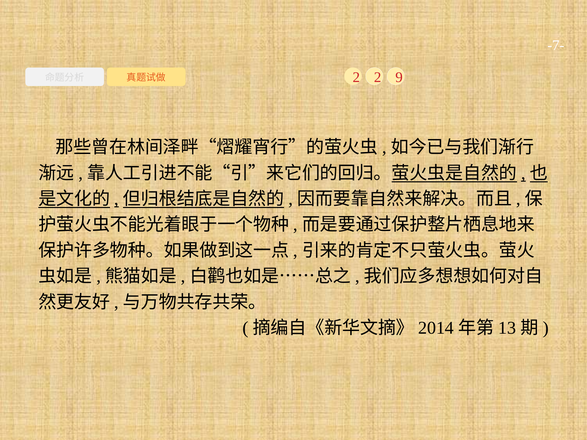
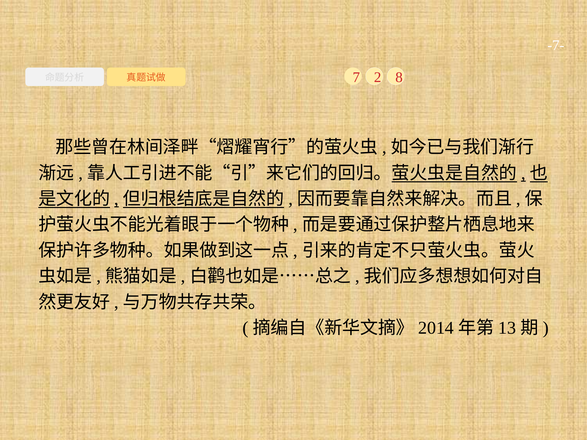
2 at (356, 77): 2 -> 7
9: 9 -> 8
